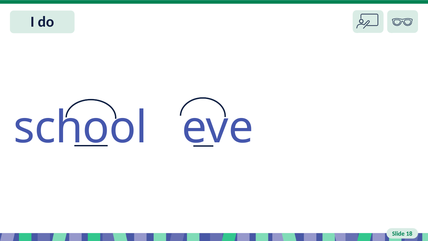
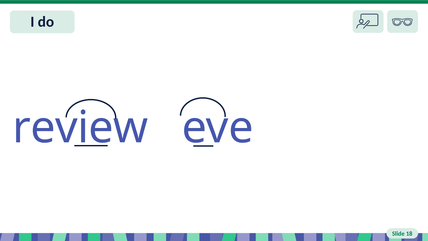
school: school -> review
